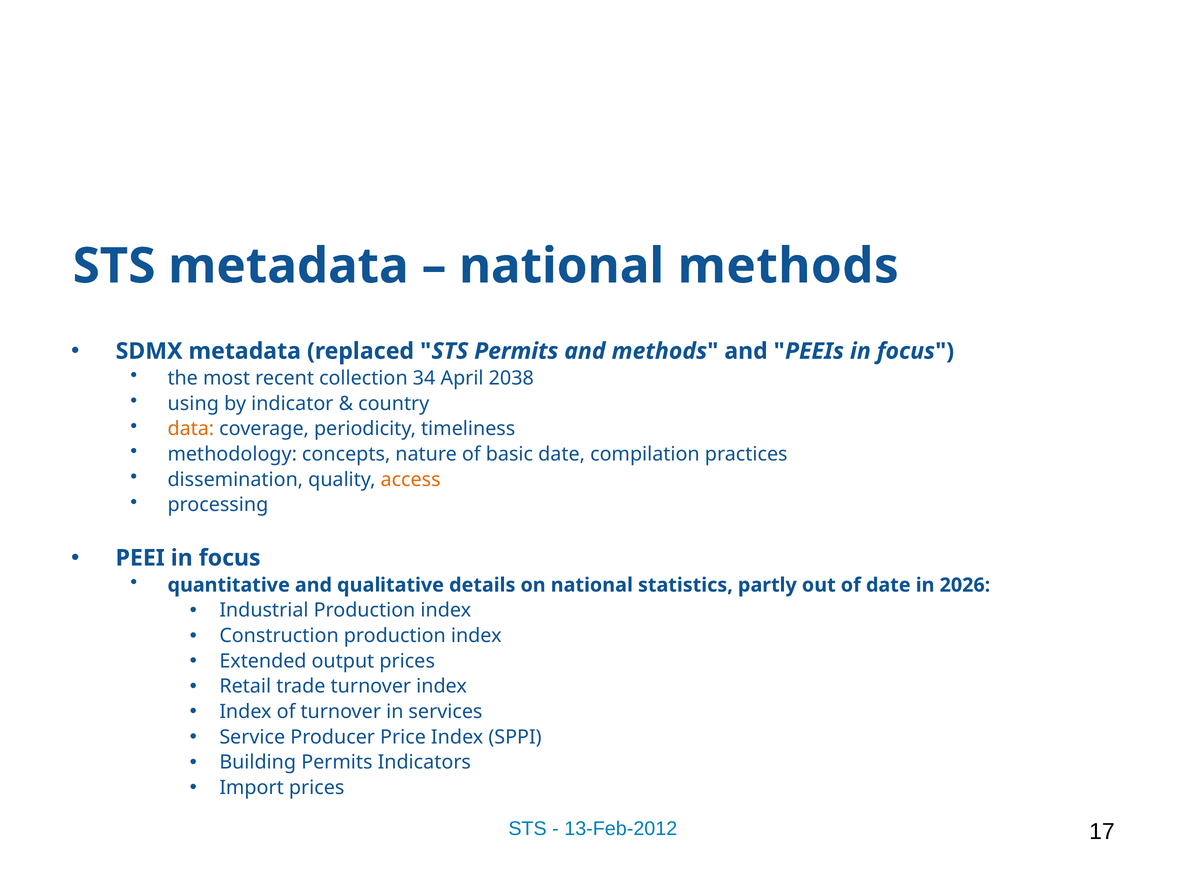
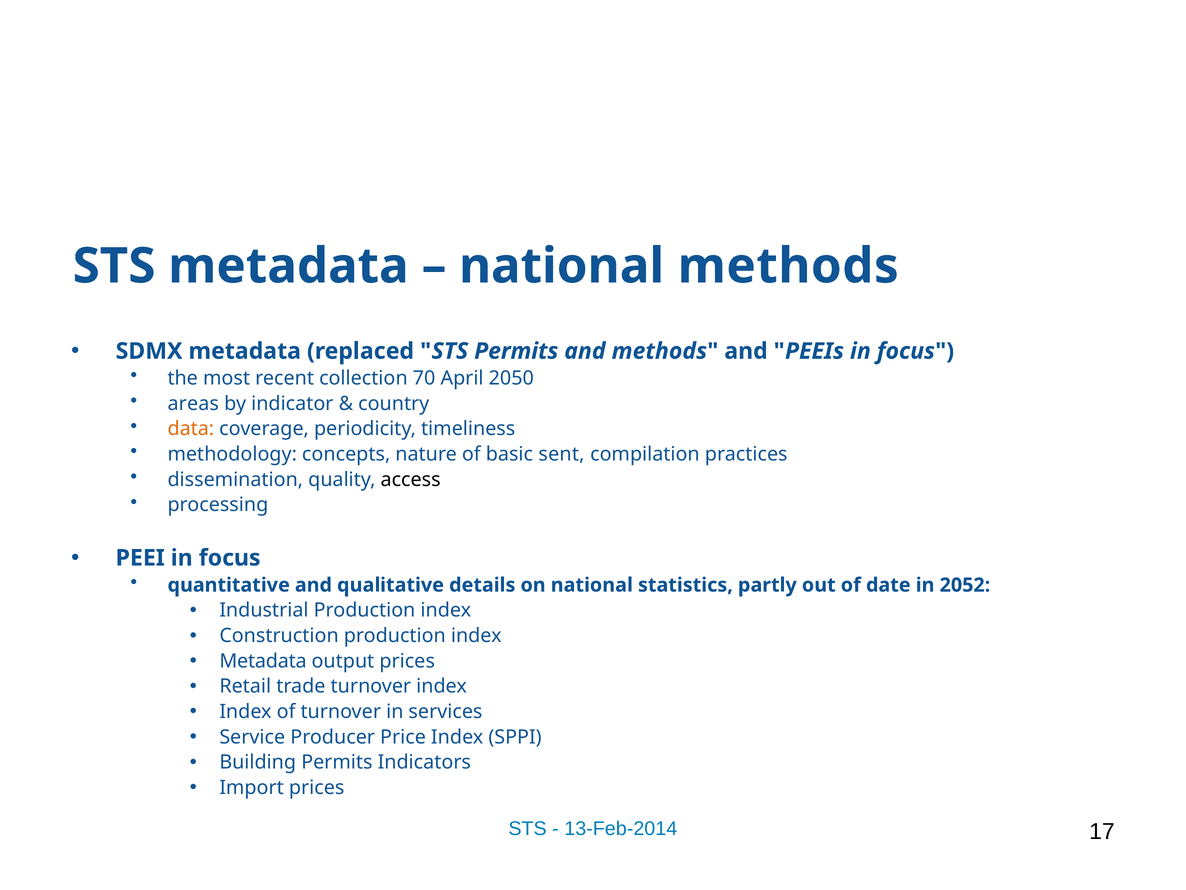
34: 34 -> 70
2038: 2038 -> 2050
using: using -> areas
basic date: date -> sent
access colour: orange -> black
2026: 2026 -> 2052
Extended at (263, 661): Extended -> Metadata
13-Feb-2012: 13-Feb-2012 -> 13-Feb-2014
